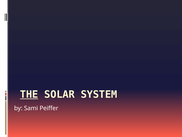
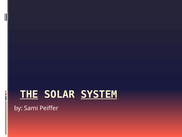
SYSTEM underline: none -> present
